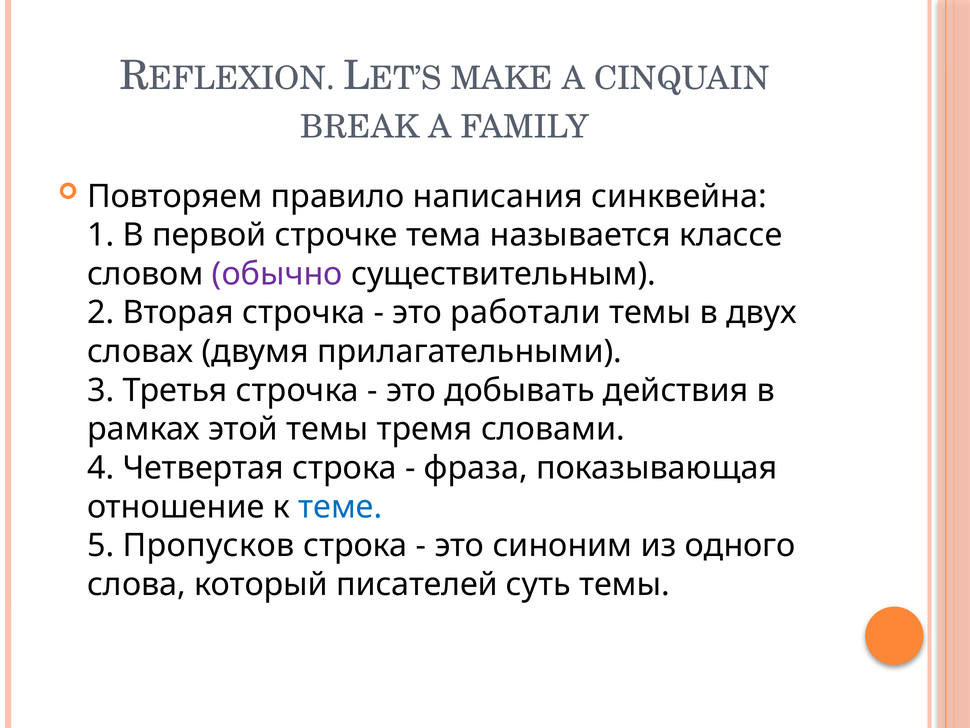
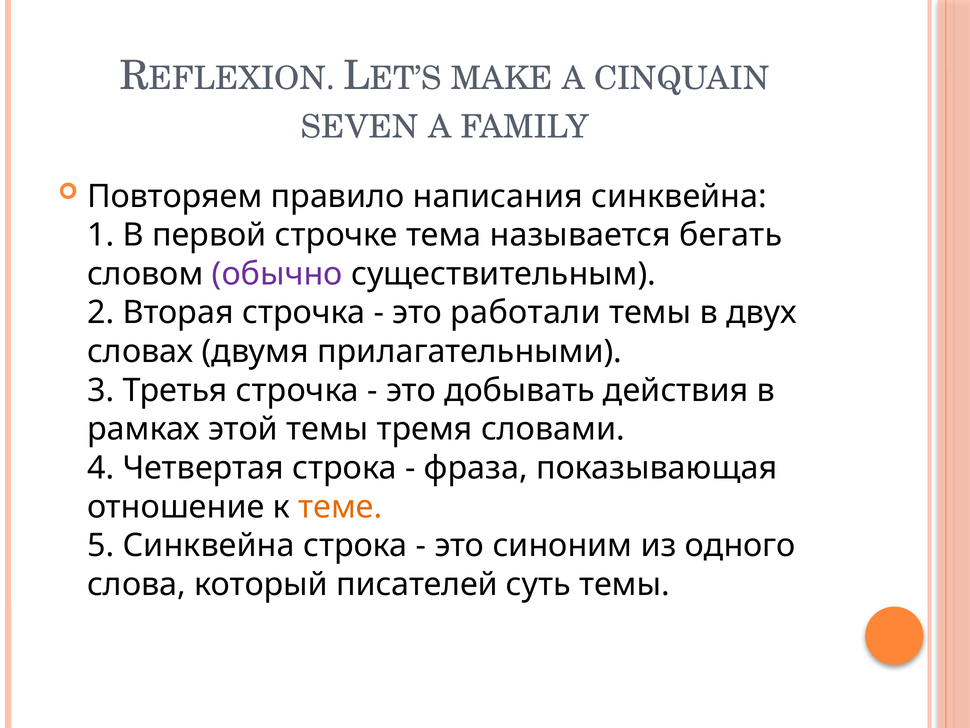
BREAK: BREAK -> SEVEN
классе: классе -> бегать
теме colour: blue -> orange
5 Пропусков: Пропусков -> Синквейна
